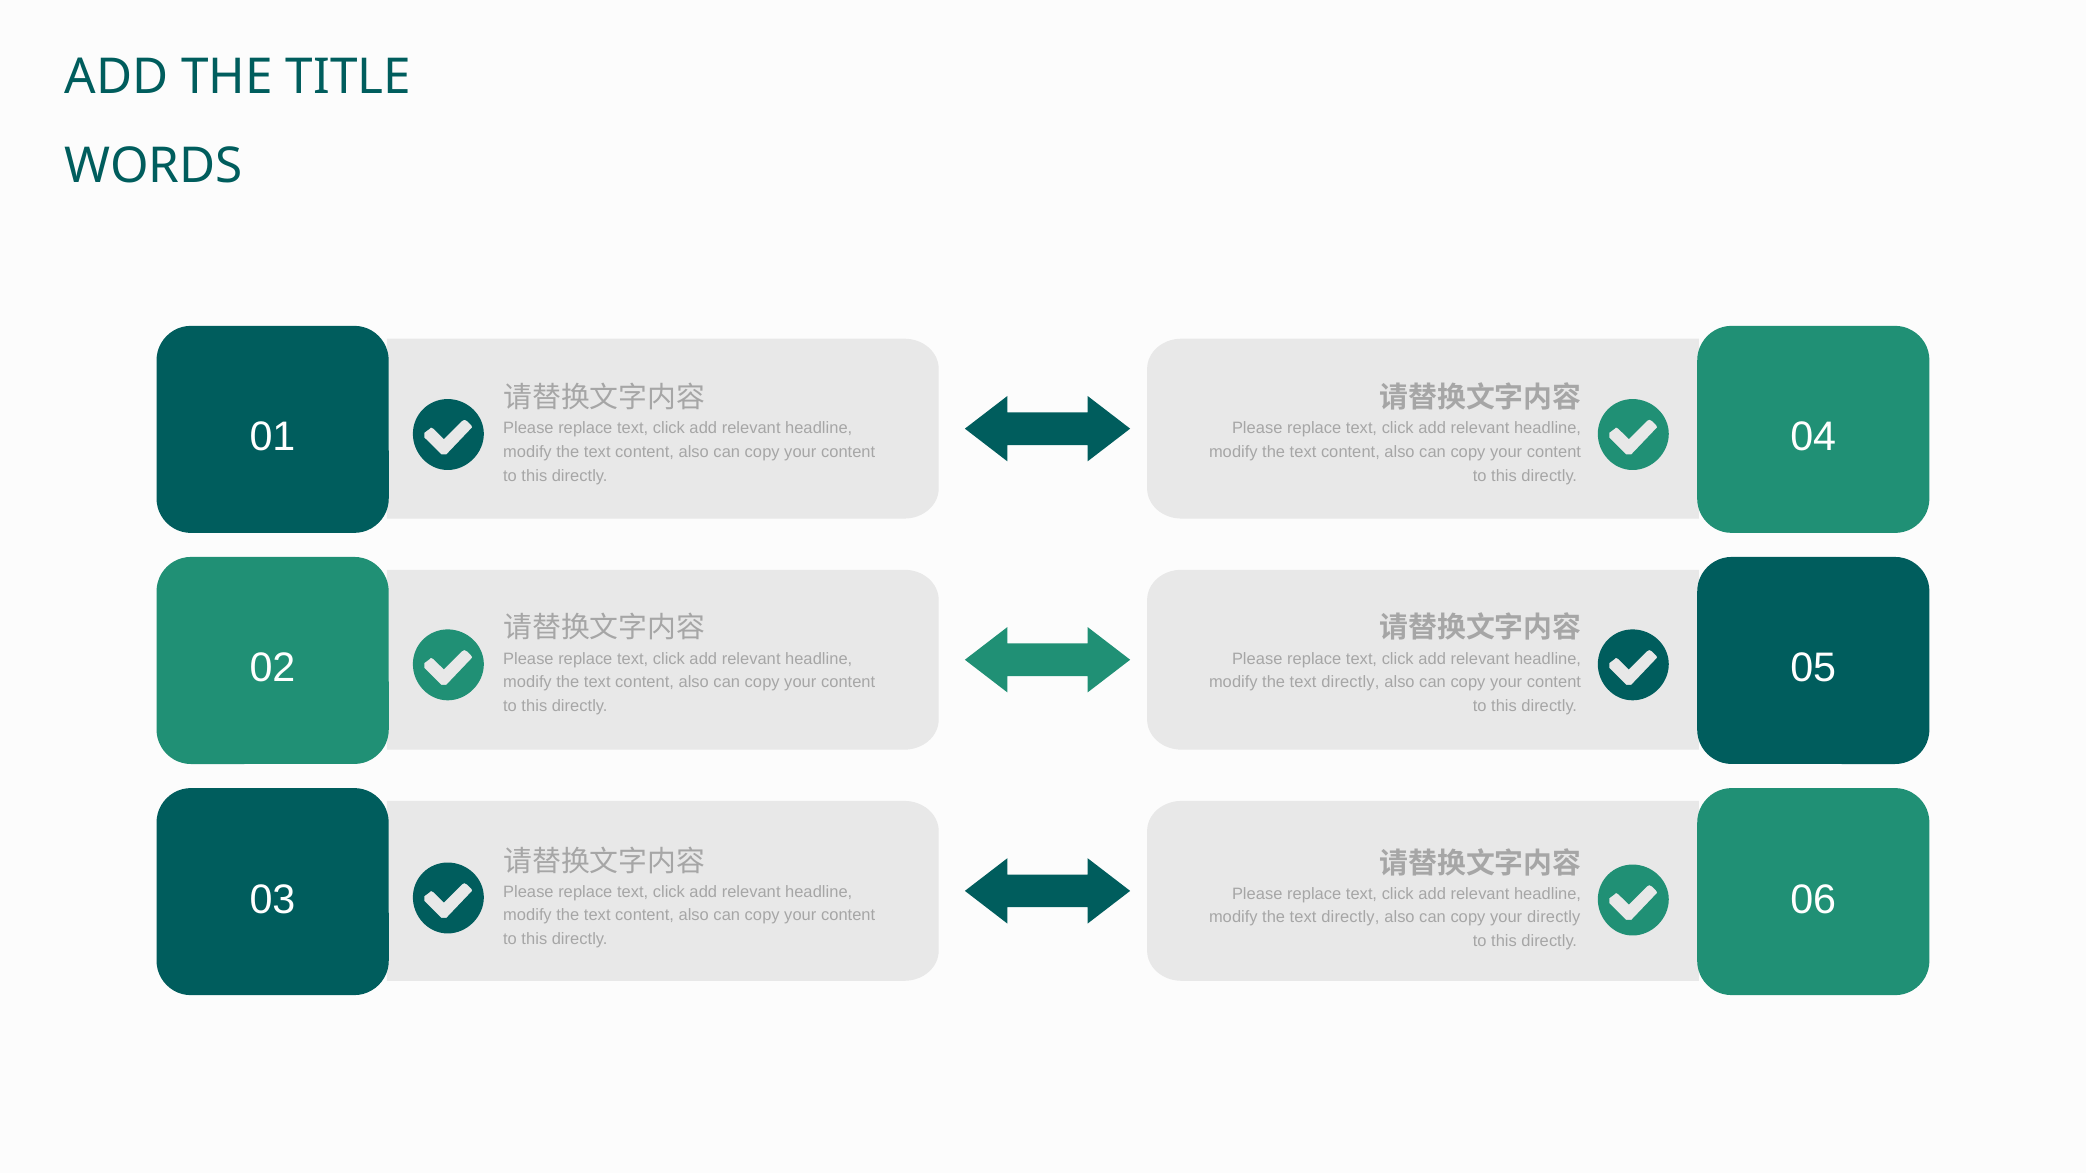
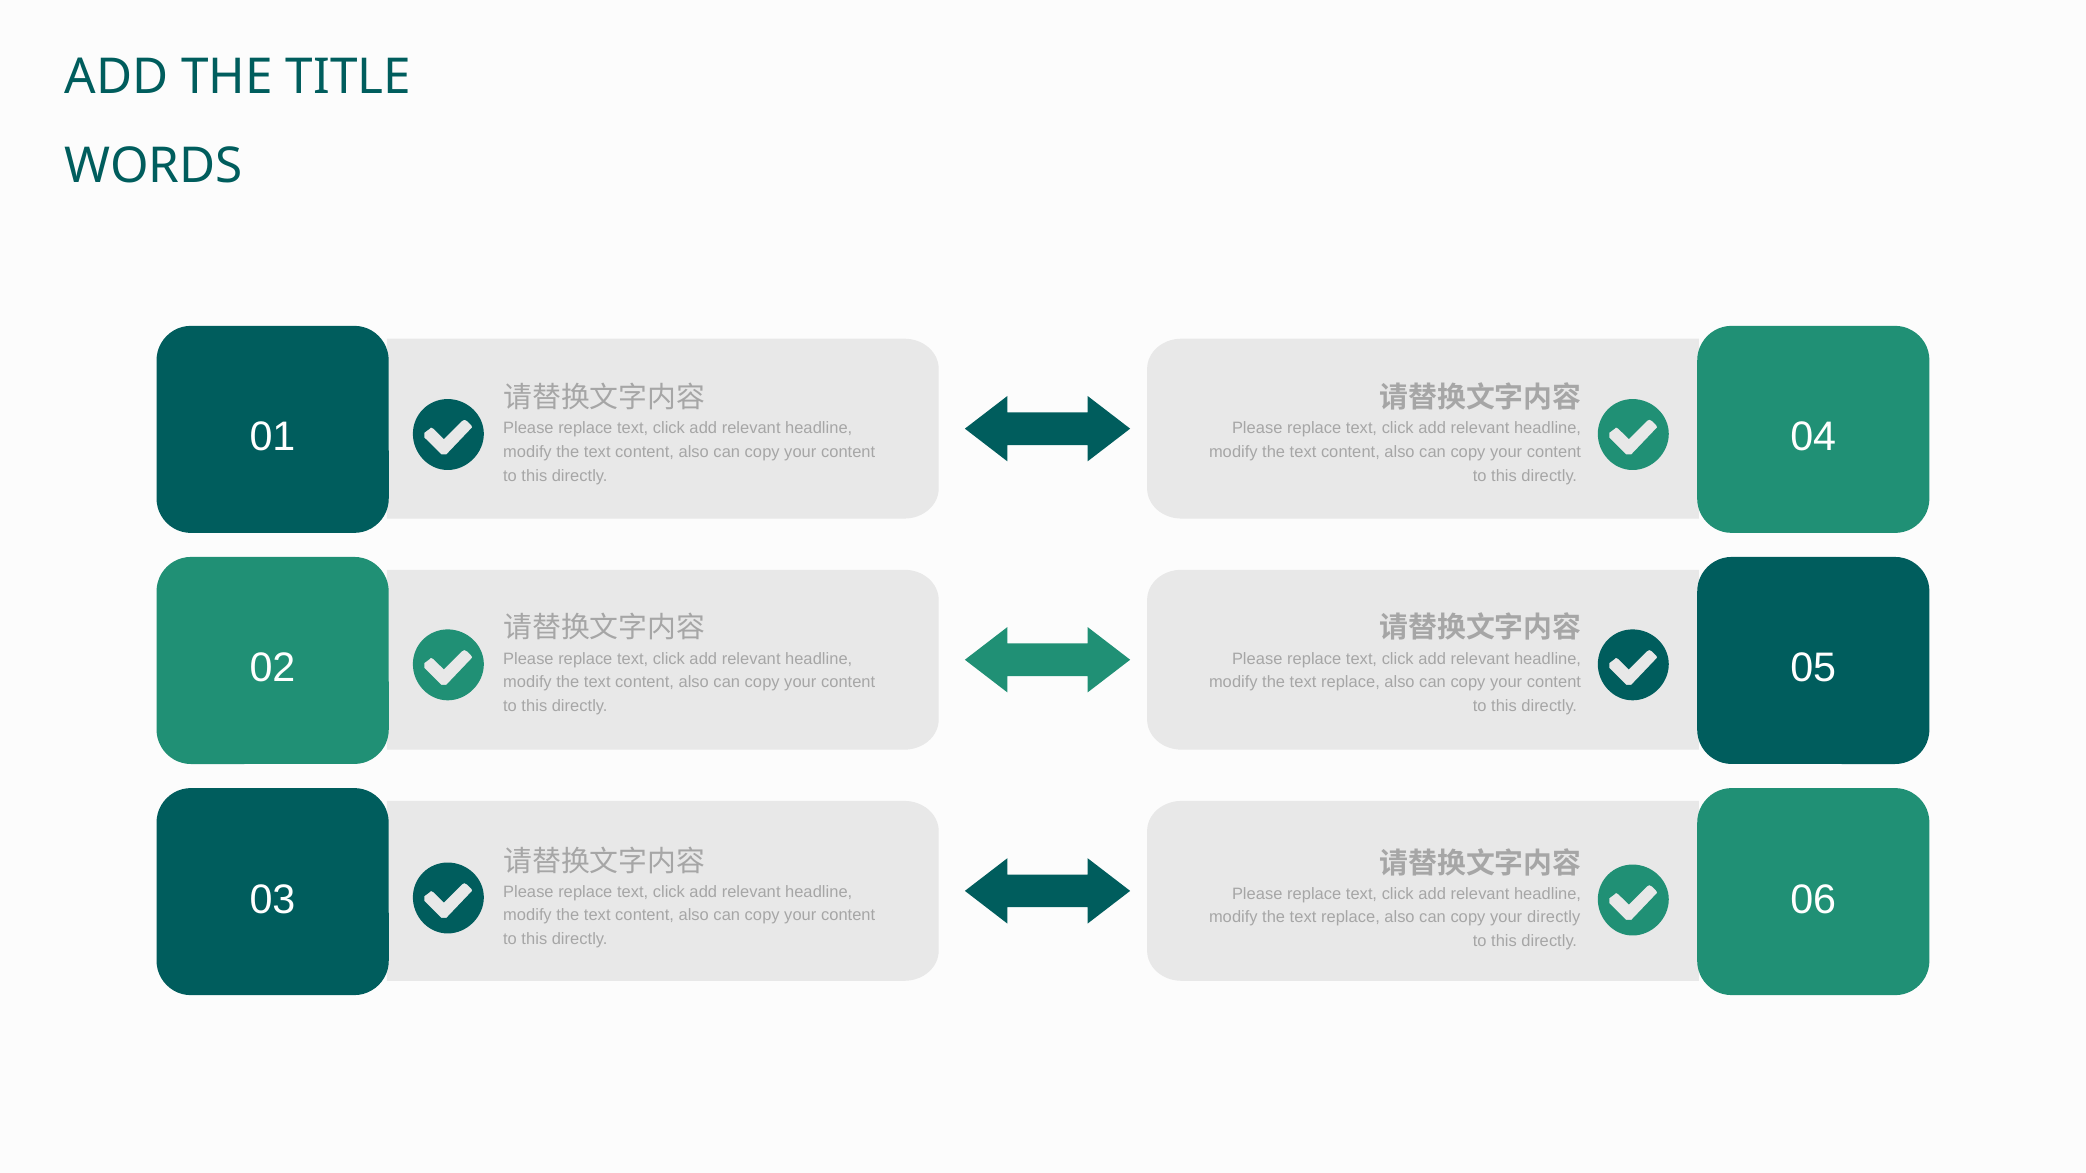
directly at (1350, 683): directly -> replace
directly at (1350, 918): directly -> replace
